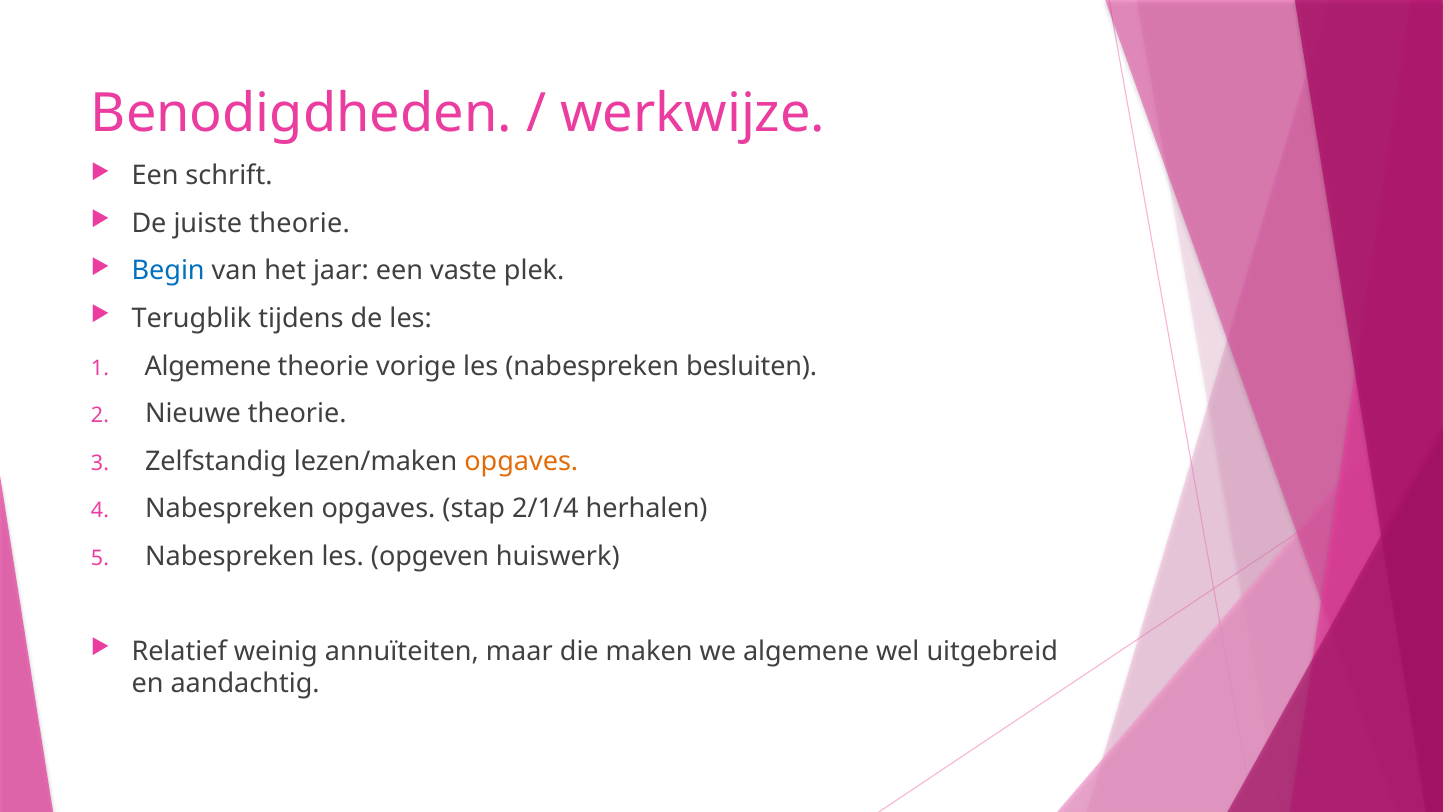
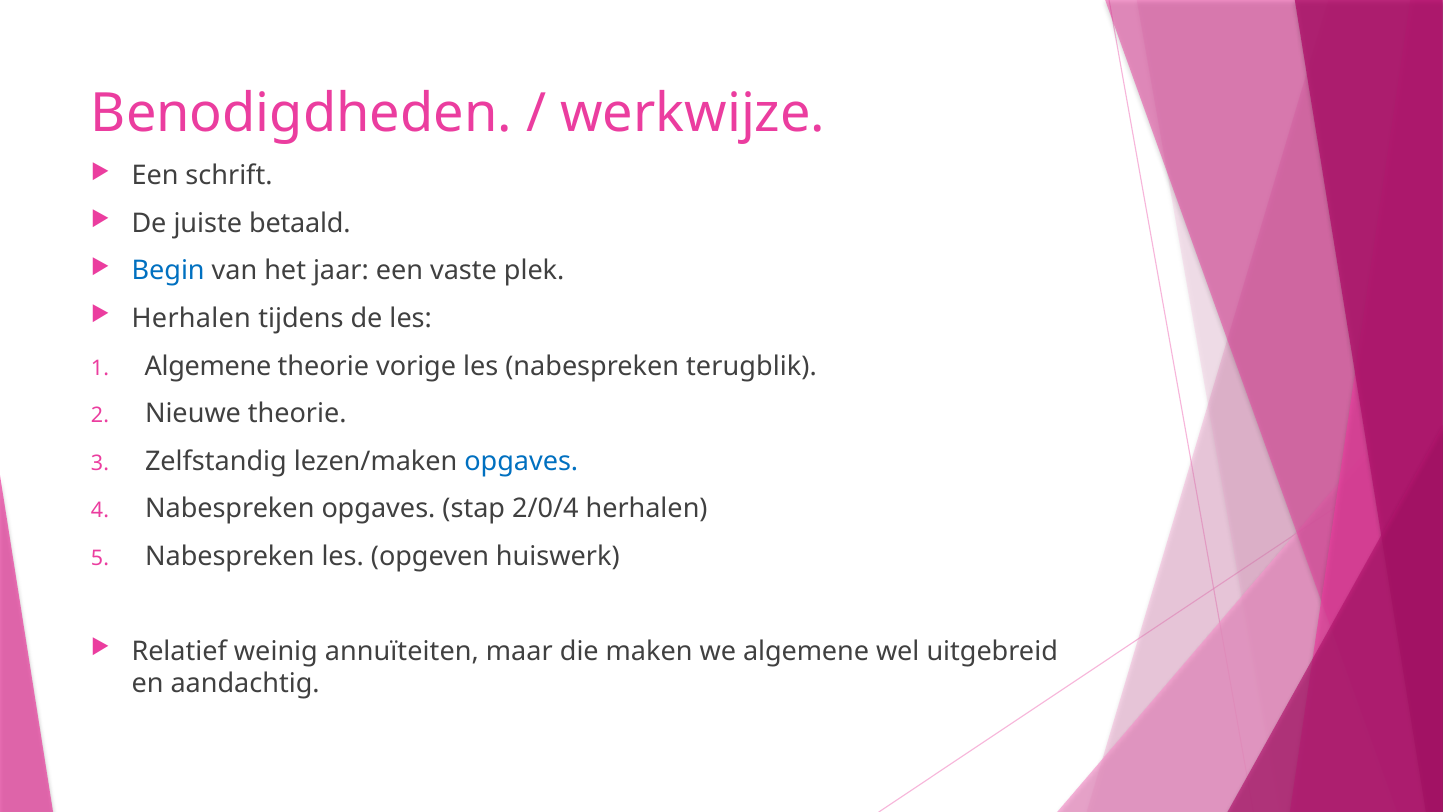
juiste theorie: theorie -> betaald
Terugblik at (191, 318): Terugblik -> Herhalen
besluiten: besluiten -> terugblik
opgaves at (521, 461) colour: orange -> blue
2/1/4: 2/1/4 -> 2/0/4
